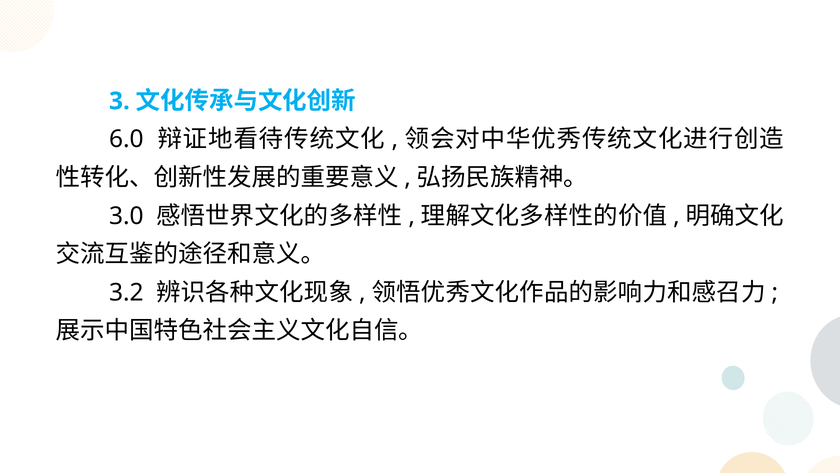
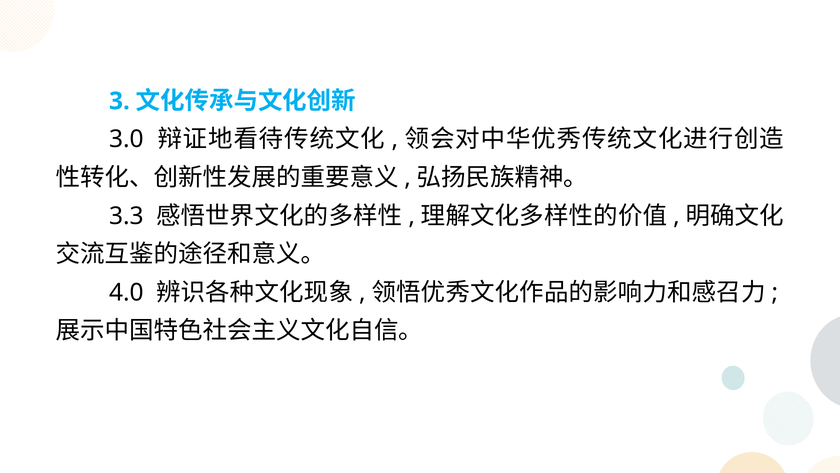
6.0: 6.0 -> 3.0
3.0: 3.0 -> 3.3
3.2: 3.2 -> 4.0
